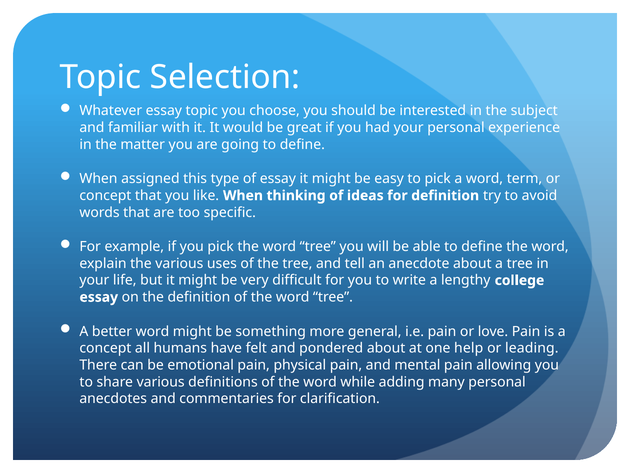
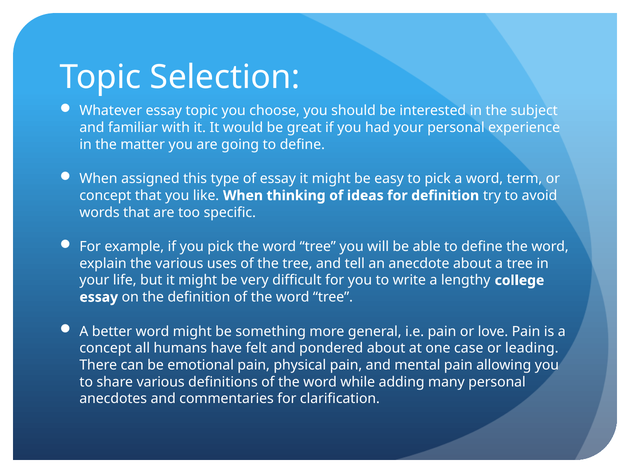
help: help -> case
